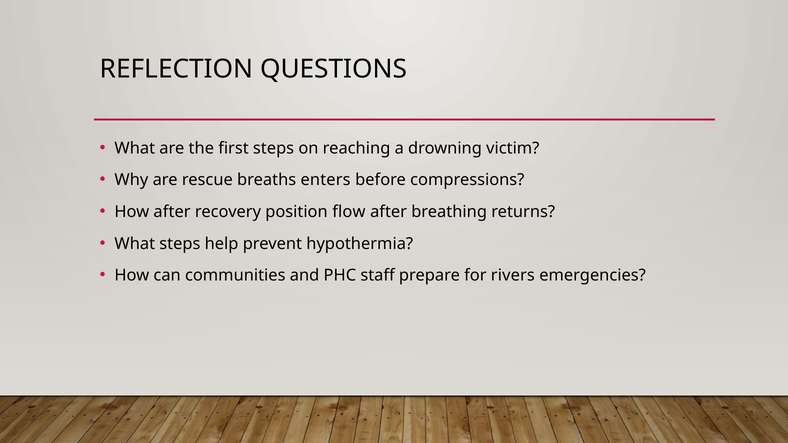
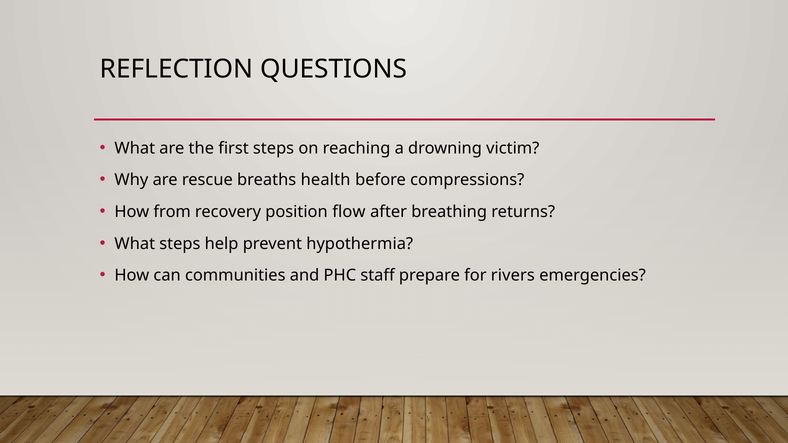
enters: enters -> health
How after: after -> from
